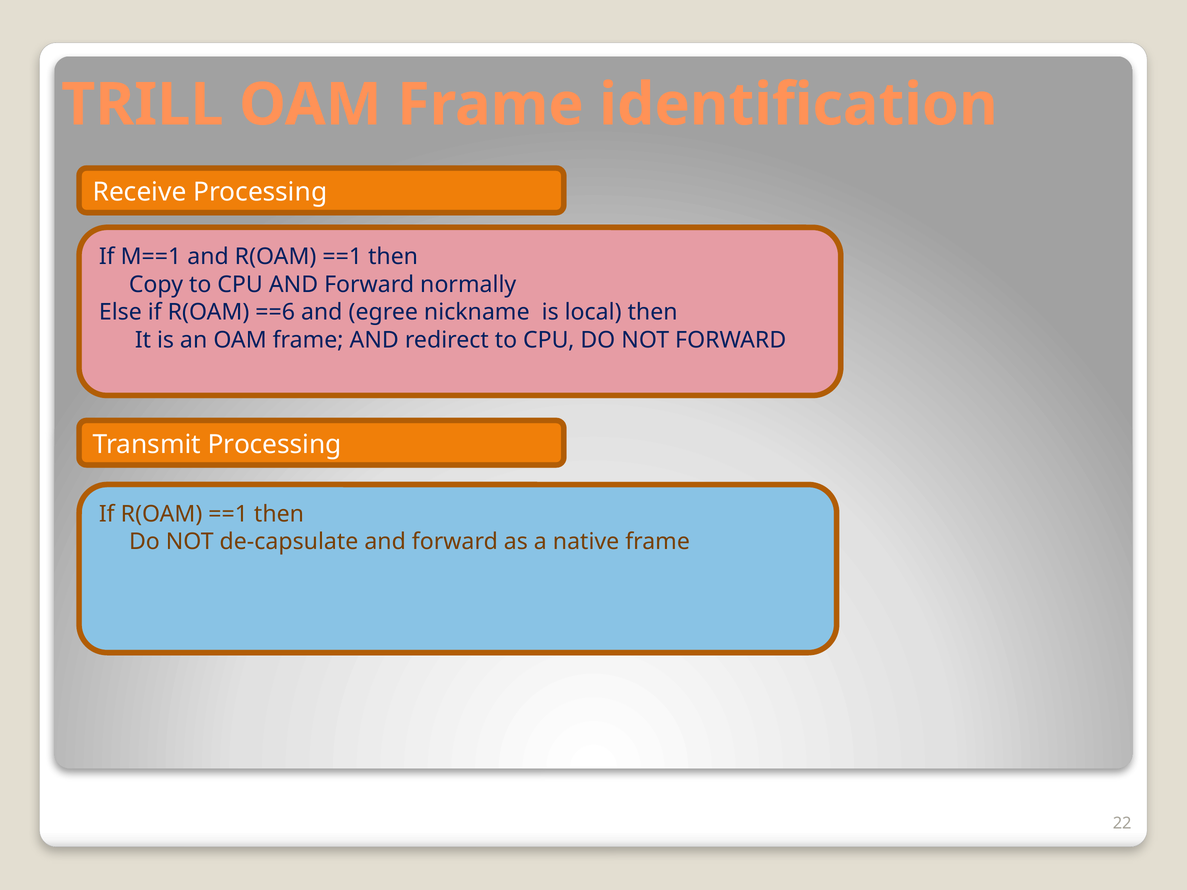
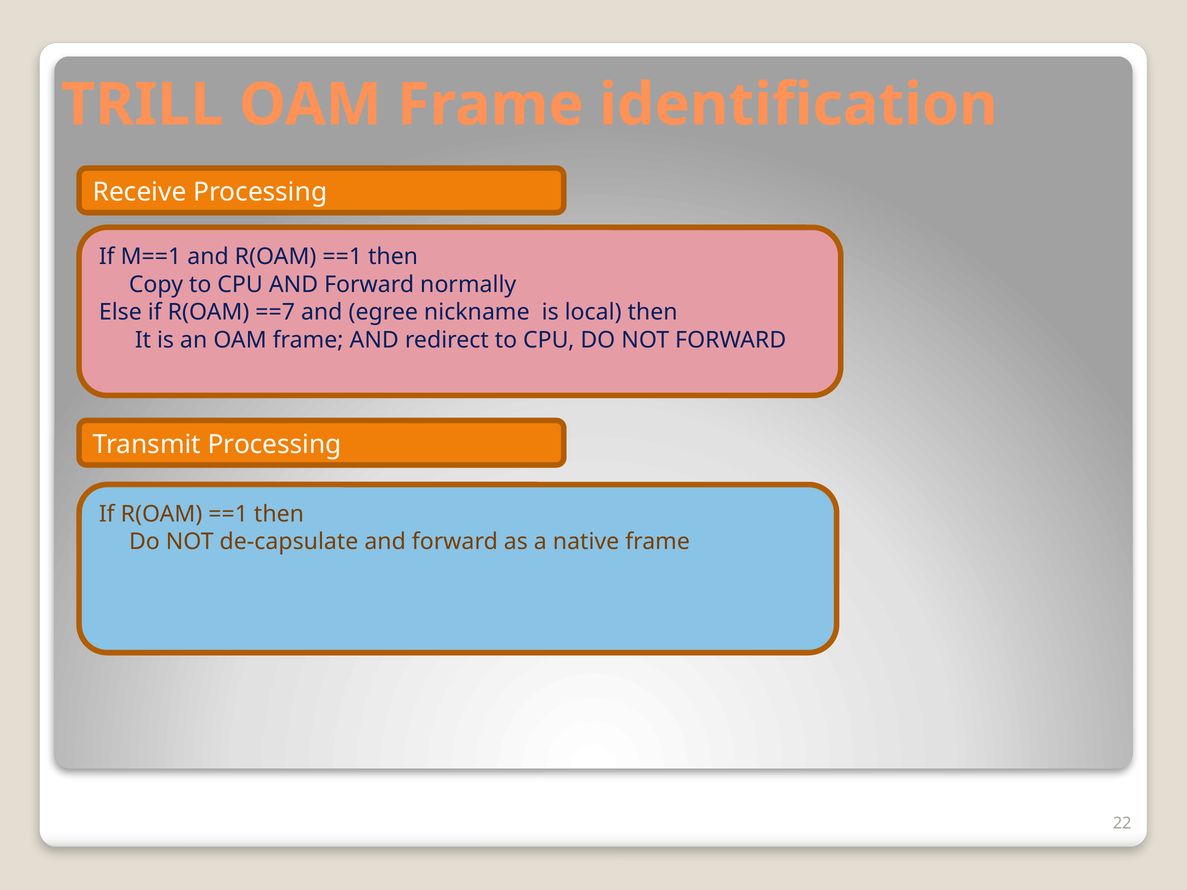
==6: ==6 -> ==7
